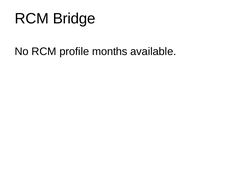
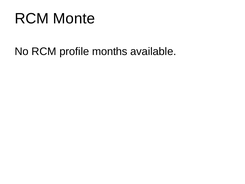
Bridge: Bridge -> Monte
